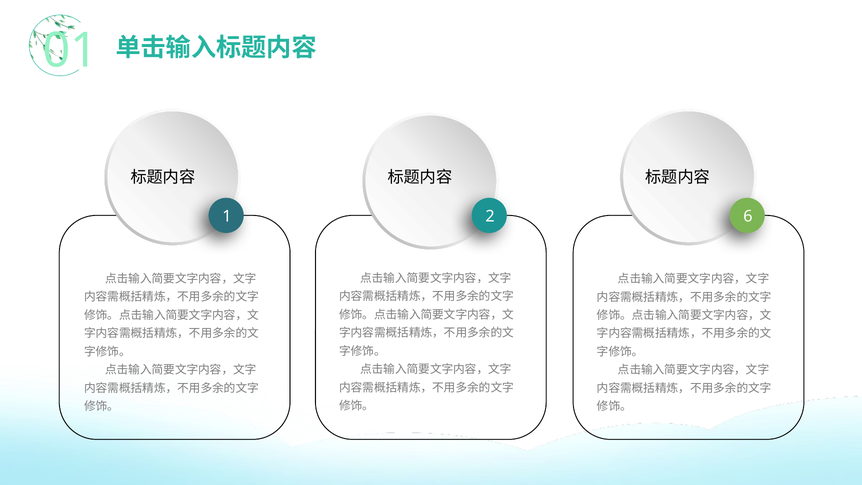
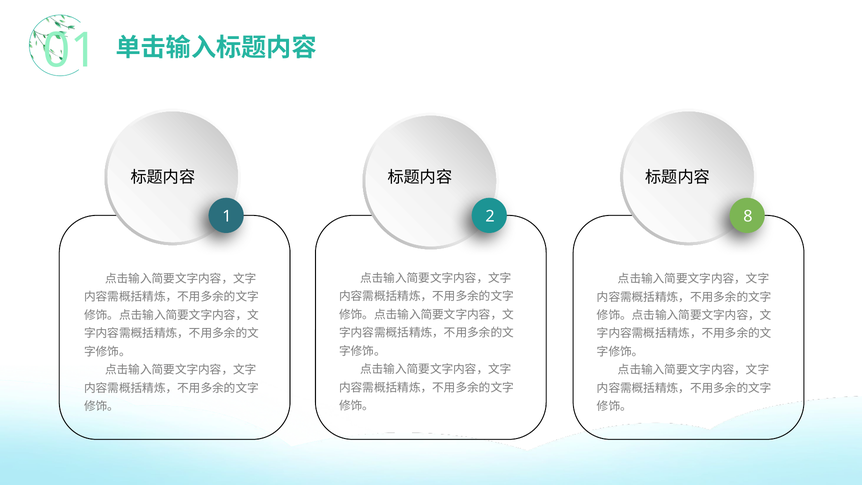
6: 6 -> 8
